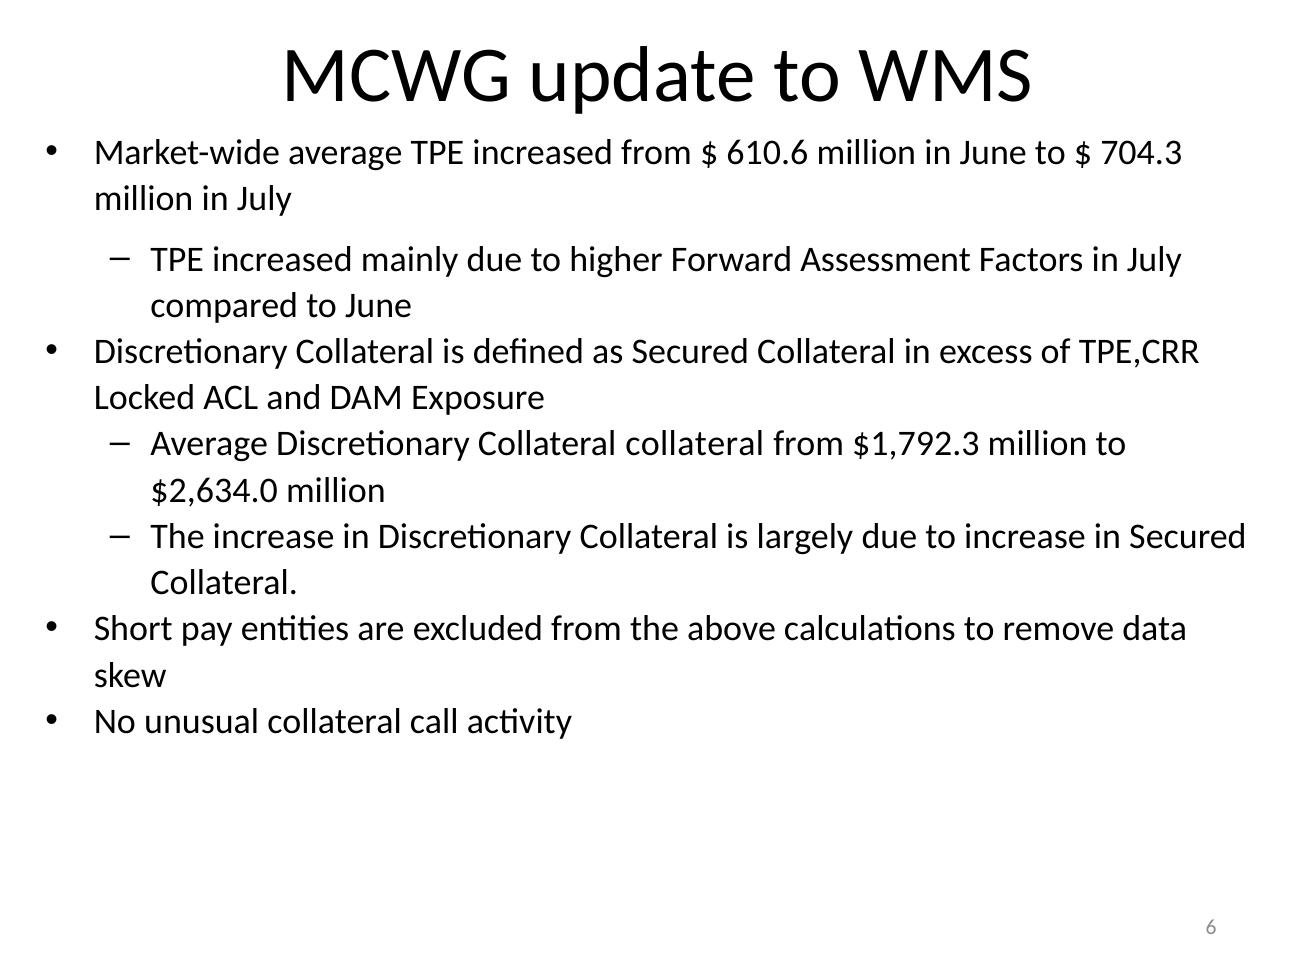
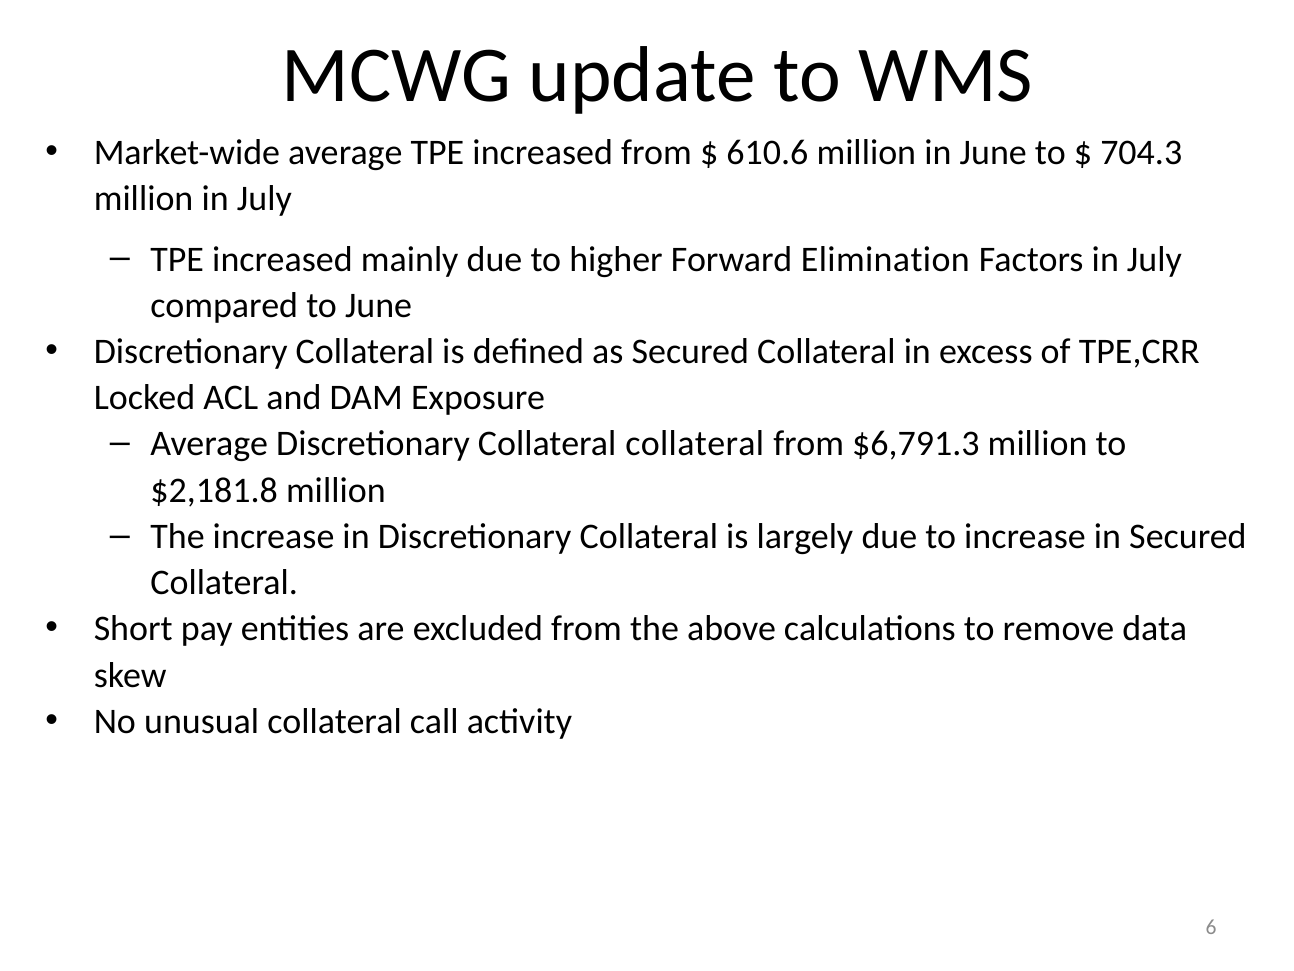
Assessment: Assessment -> Elimination
$1,792.3: $1,792.3 -> $6,791.3
$2,634.0: $2,634.0 -> $2,181.8
